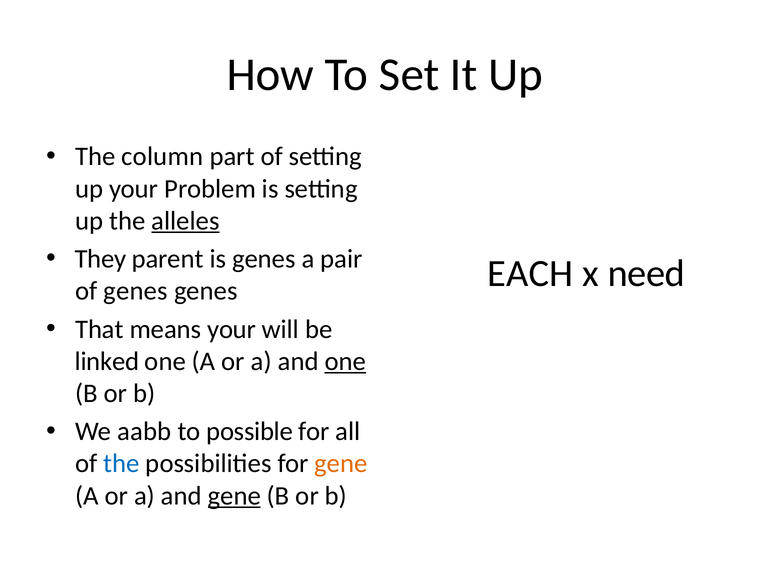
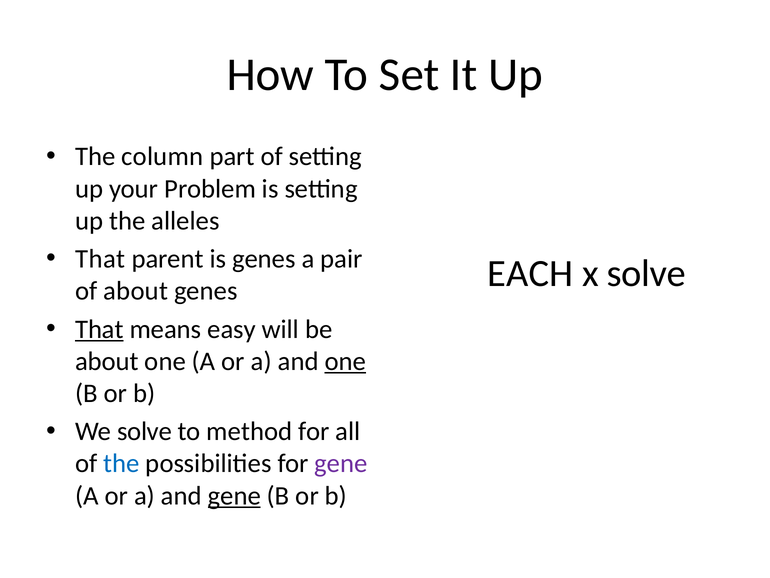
alleles underline: present -> none
They at (101, 259): They -> That
x need: need -> solve
of genes: genes -> about
That at (99, 329) underline: none -> present
means your: your -> easy
linked at (107, 361): linked -> about
We aabb: aabb -> solve
possible: possible -> method
gene at (341, 463) colour: orange -> purple
